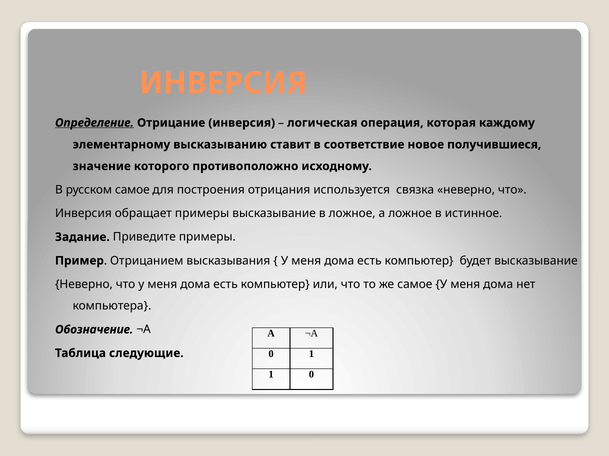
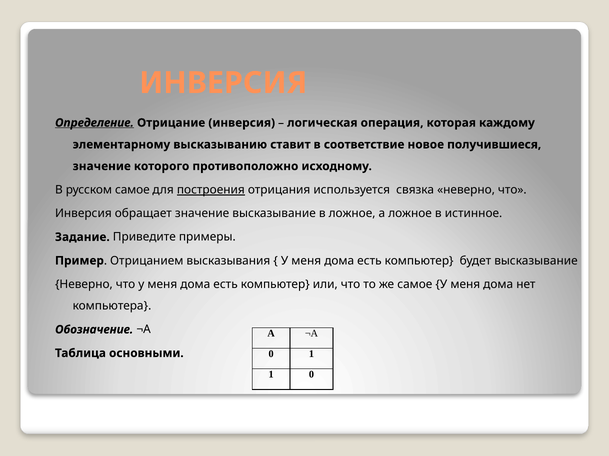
построения underline: none -> present
обращает примеры: примеры -> значение
следующие: следующие -> основными
